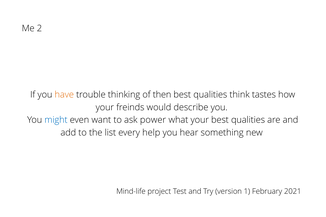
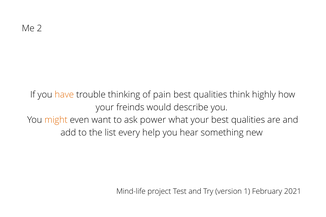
then: then -> pain
tastes: tastes -> highly
might colour: blue -> orange
